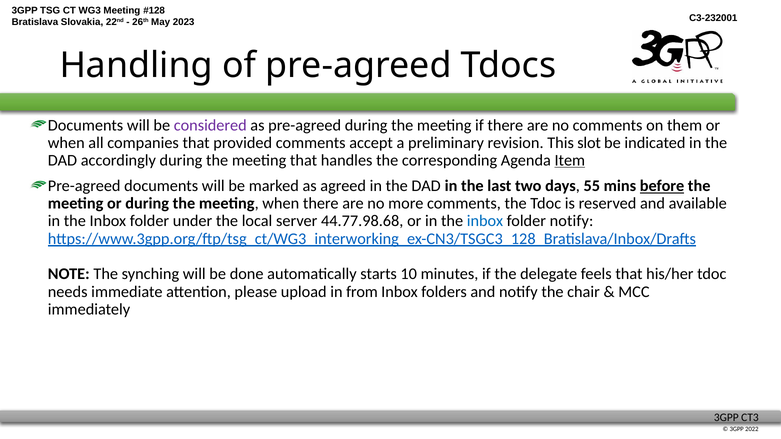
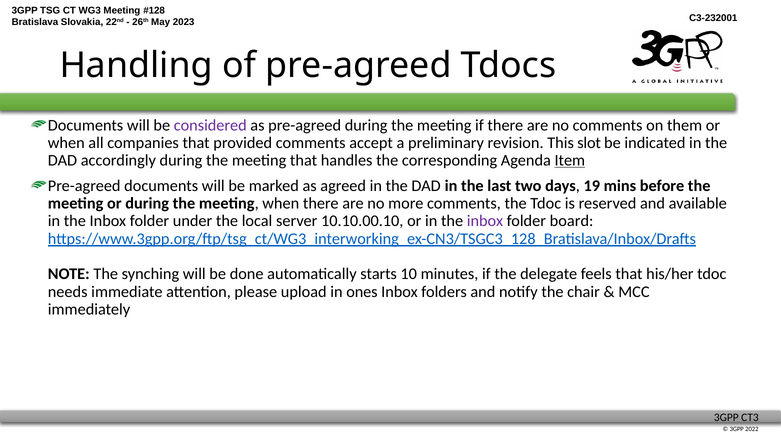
55: 55 -> 19
before underline: present -> none
44.77.98.68: 44.77.98.68 -> 10.10.00.10
inbox at (485, 221) colour: blue -> purple
folder notify: notify -> board
from: from -> ones
